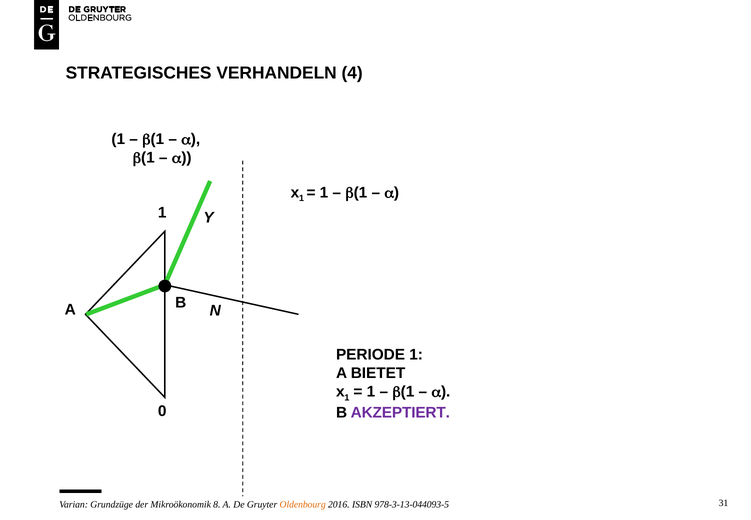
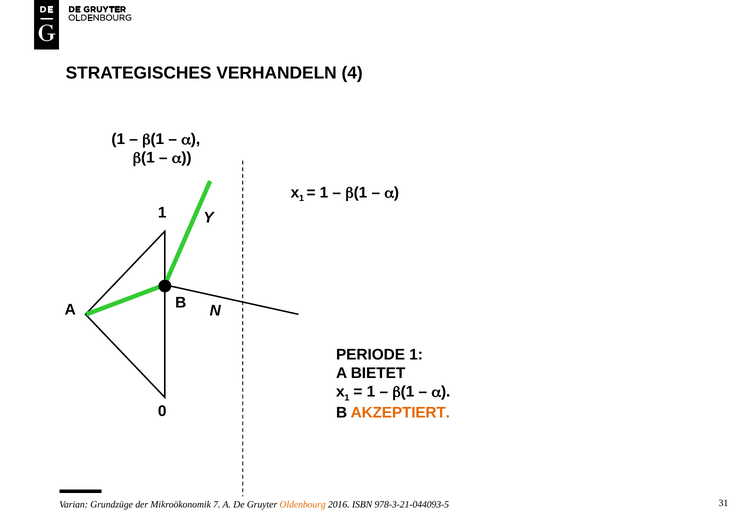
AKZEPTIERT colour: purple -> orange
8: 8 -> 7
978-3-13-044093-5: 978-3-13-044093-5 -> 978-3-21-044093-5
